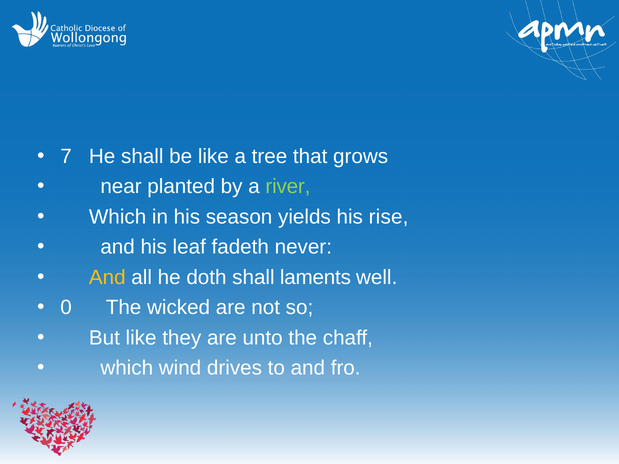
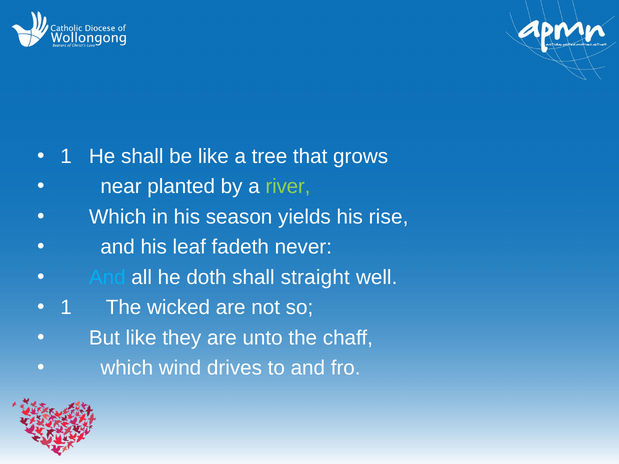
7 at (66, 156): 7 -> 1
And at (107, 278) colour: yellow -> light blue
laments: laments -> straight
0 at (66, 308): 0 -> 1
